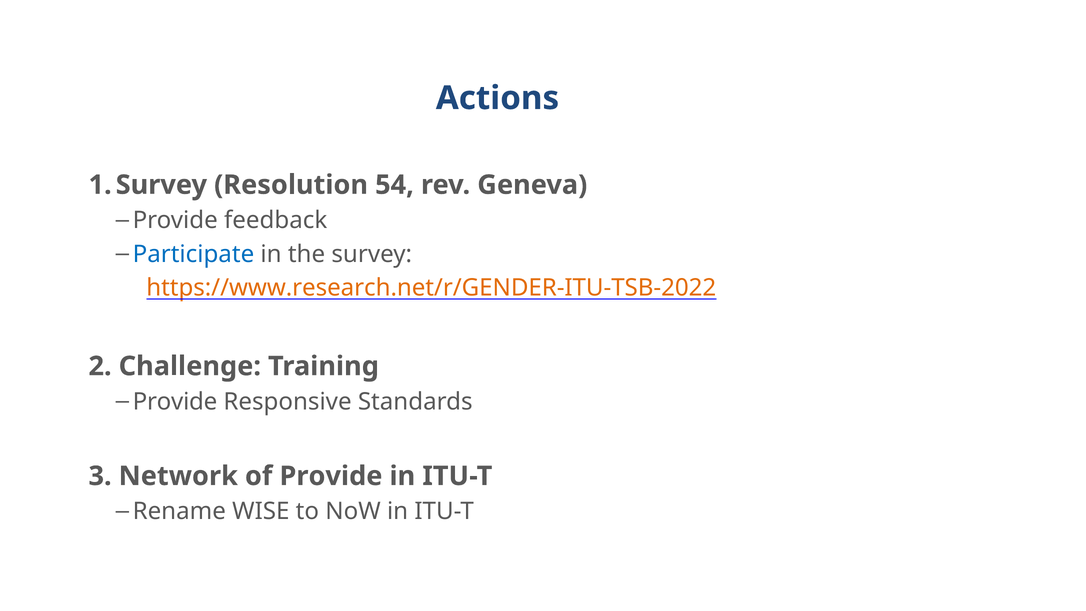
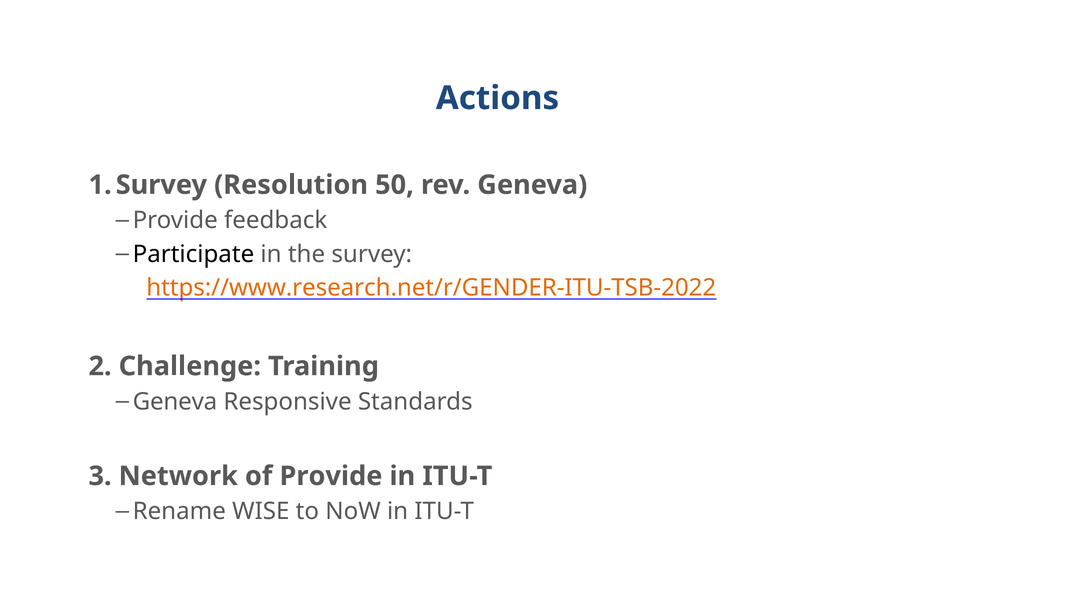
54: 54 -> 50
Participate colour: blue -> black
Provide at (175, 402): Provide -> Geneva
